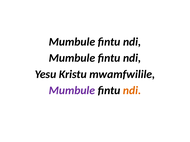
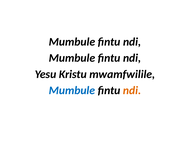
Mumbule at (72, 91) colour: purple -> blue
